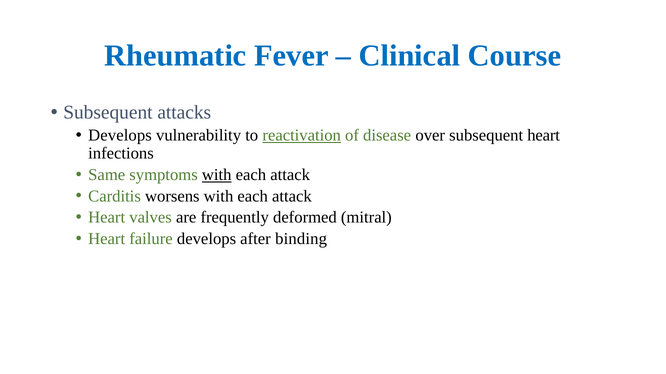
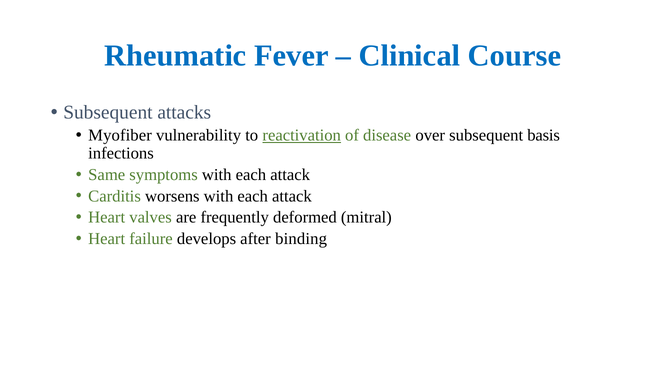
Develops at (120, 136): Develops -> Myofiber
subsequent heart: heart -> basis
with at (217, 175) underline: present -> none
